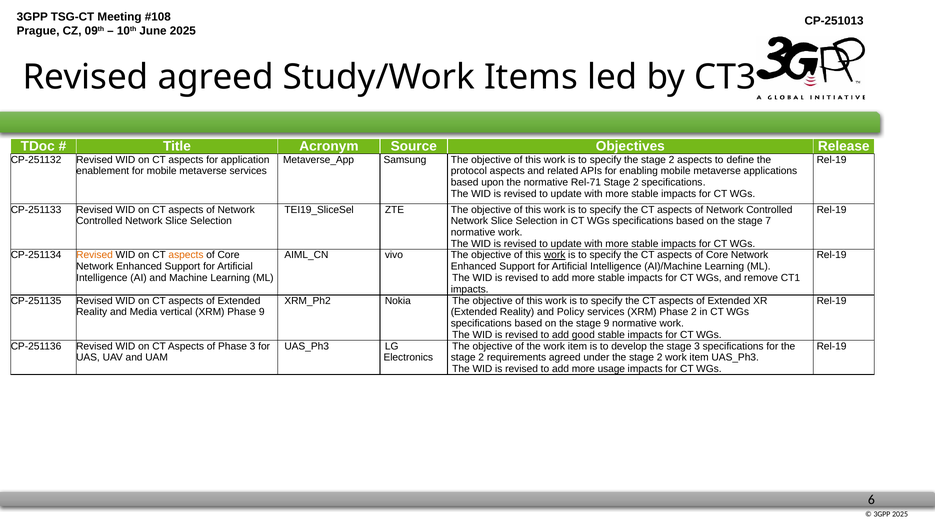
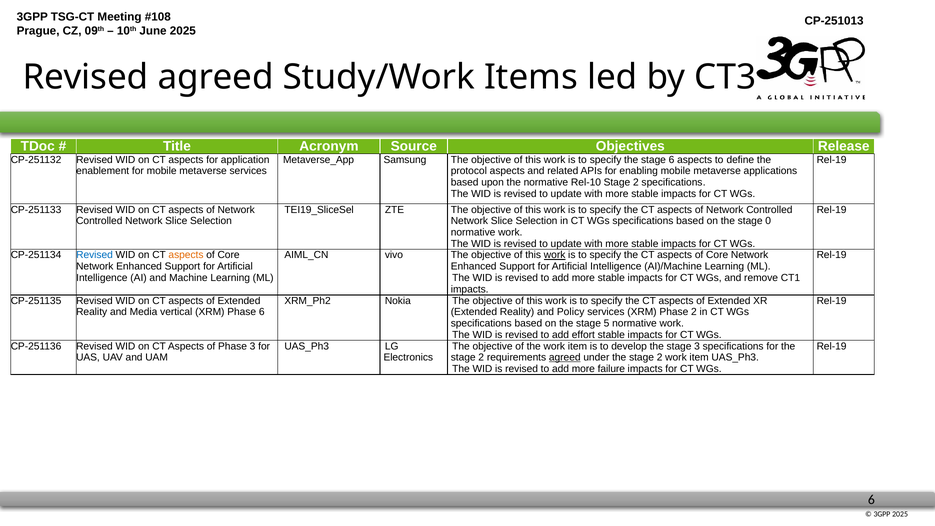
specify the stage 2: 2 -> 6
Rel-71: Rel-71 -> Rel-10
7: 7 -> 0
Revised at (95, 255) colour: orange -> blue
Phase 9: 9 -> 6
stage 9: 9 -> 5
good: good -> effort
agreed at (565, 357) underline: none -> present
usage: usage -> failure
